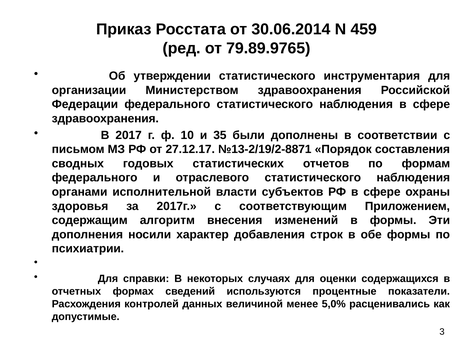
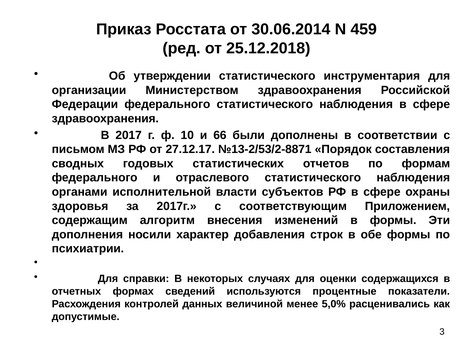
79.89.9765: 79.89.9765 -> 25.12.2018
35: 35 -> 66
№13-2/19/2-8871: №13-2/19/2-8871 -> №13-2/53/2-8871
